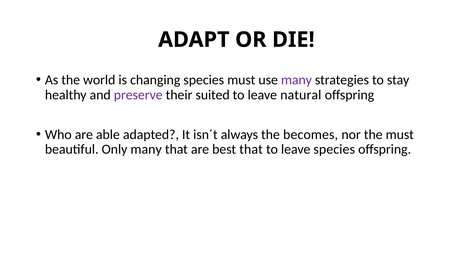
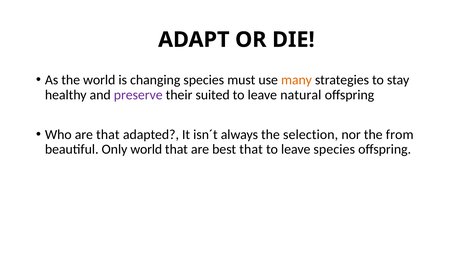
many at (296, 80) colour: purple -> orange
are able: able -> that
becomes: becomes -> selection
the must: must -> from
Only many: many -> world
